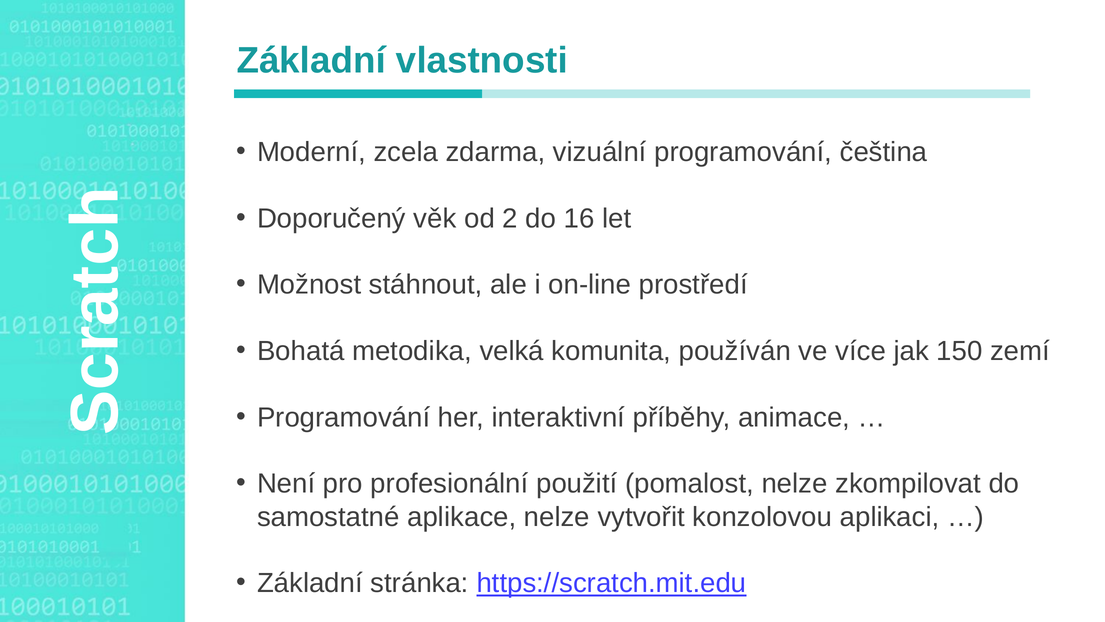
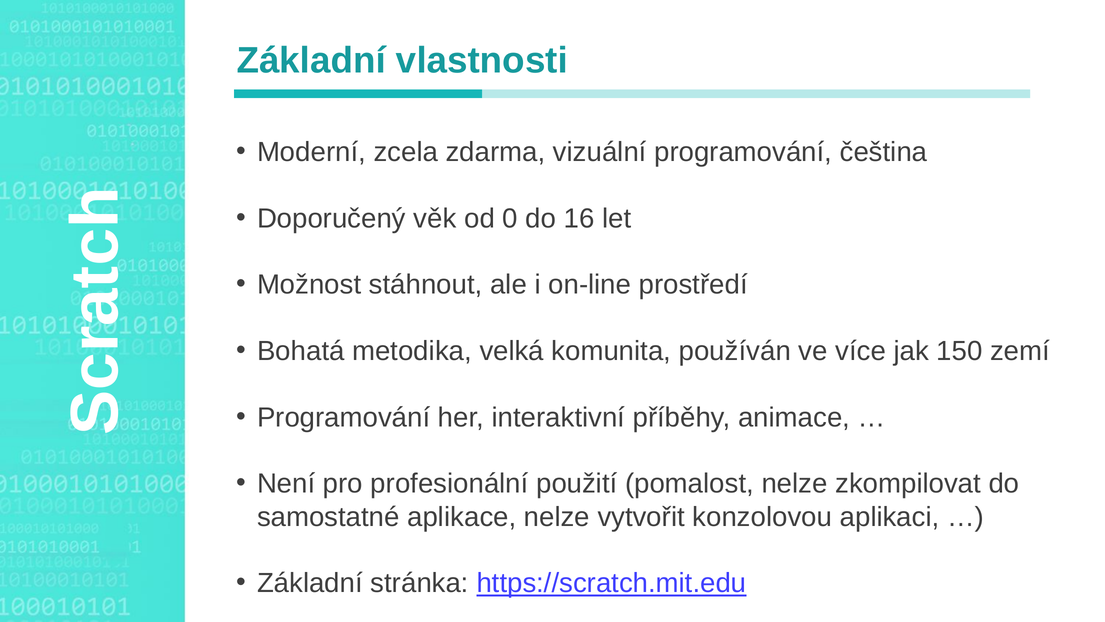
2: 2 -> 0
